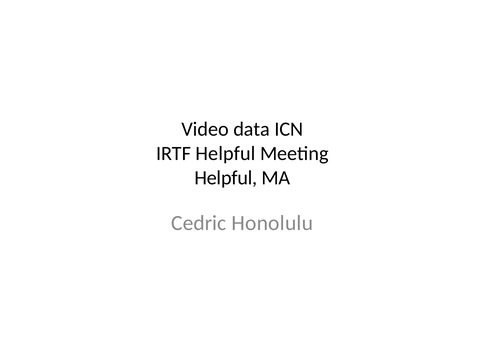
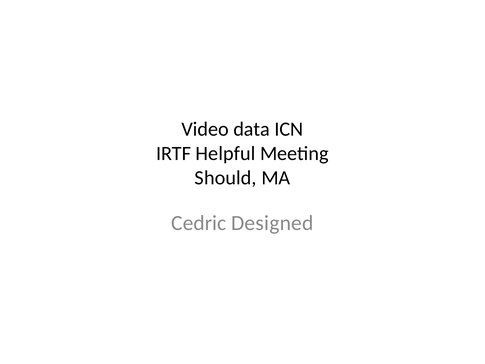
Helpful at (226, 178): Helpful -> Should
Honolulu: Honolulu -> Designed
